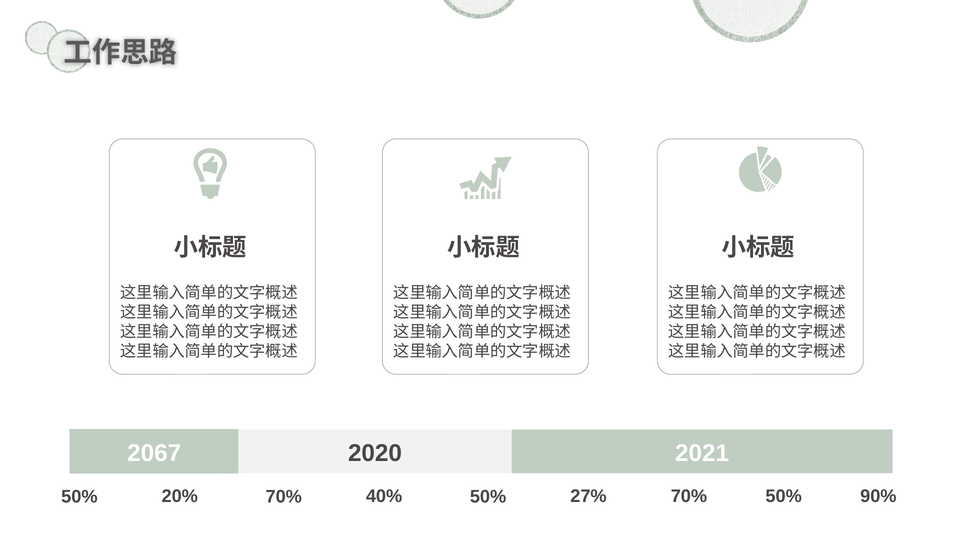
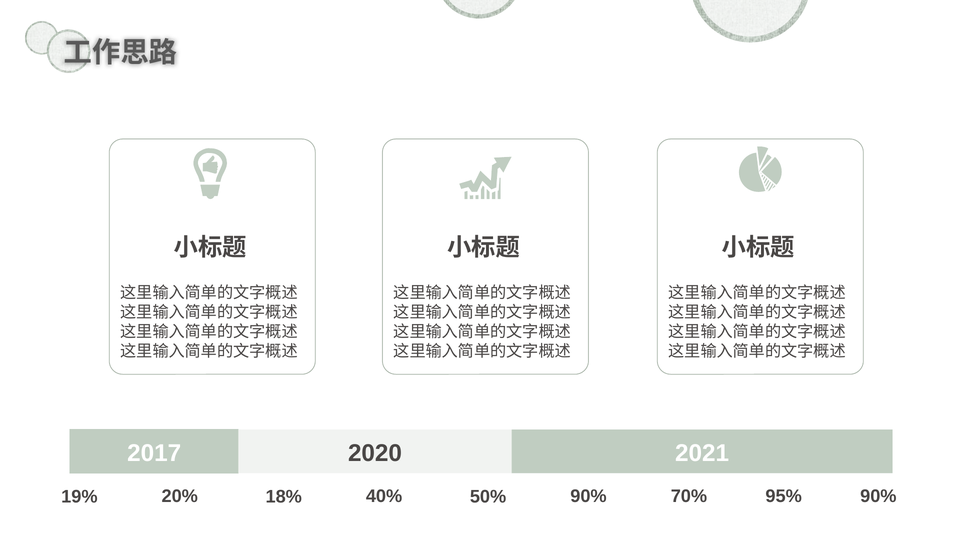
2067: 2067 -> 2017
50% at (79, 497): 50% -> 19%
20% 70%: 70% -> 18%
50% 27%: 27% -> 90%
70% 50%: 50% -> 95%
